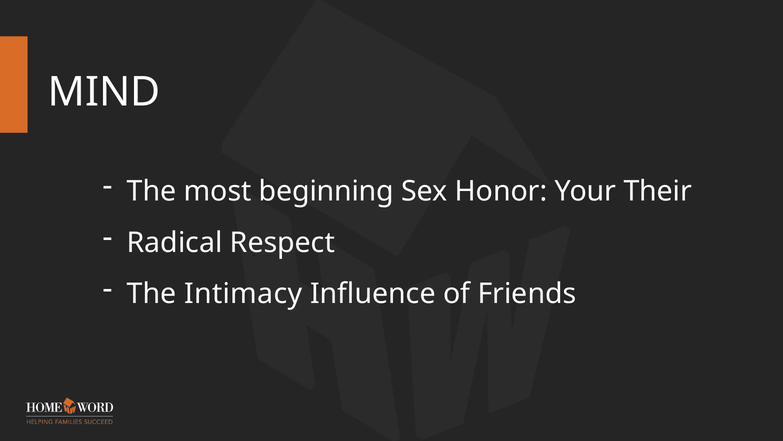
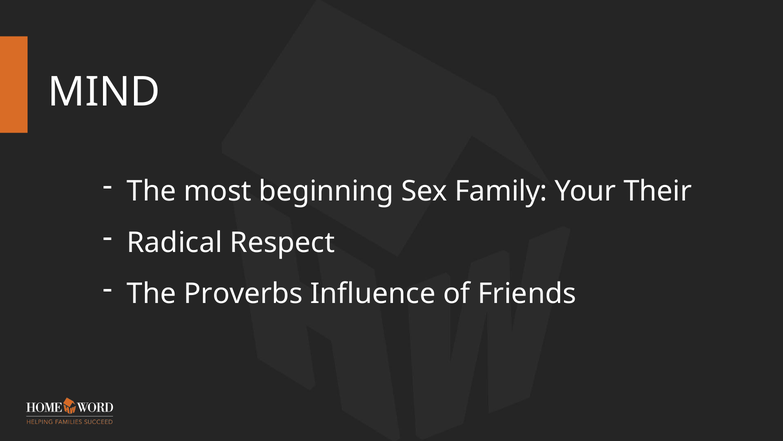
Honor: Honor -> Family
Intimacy: Intimacy -> Proverbs
